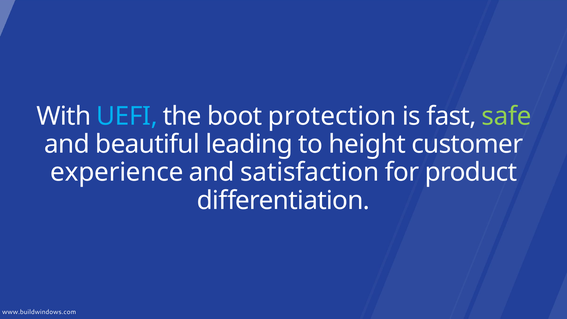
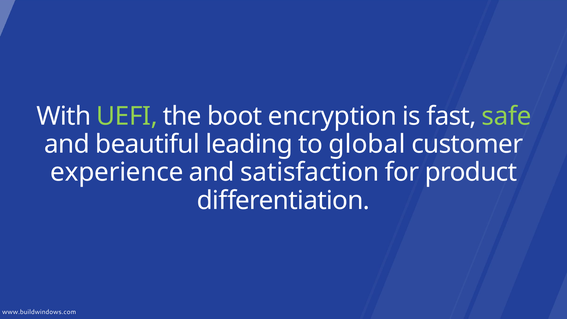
UEFI colour: light blue -> light green
protection: protection -> encryption
height: height -> global
